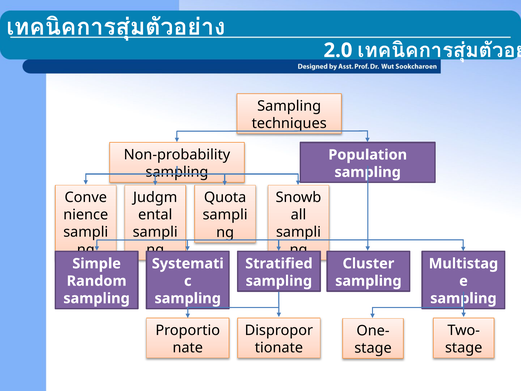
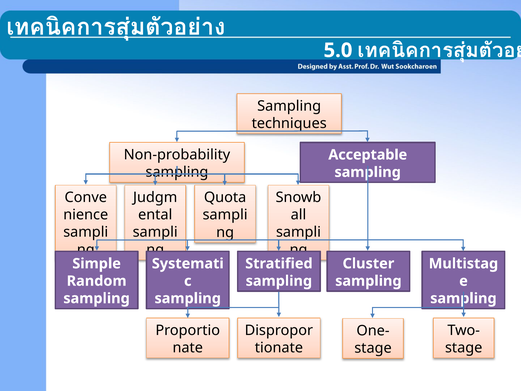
2.0: 2.0 -> 5.0
Population: Population -> Acceptable
